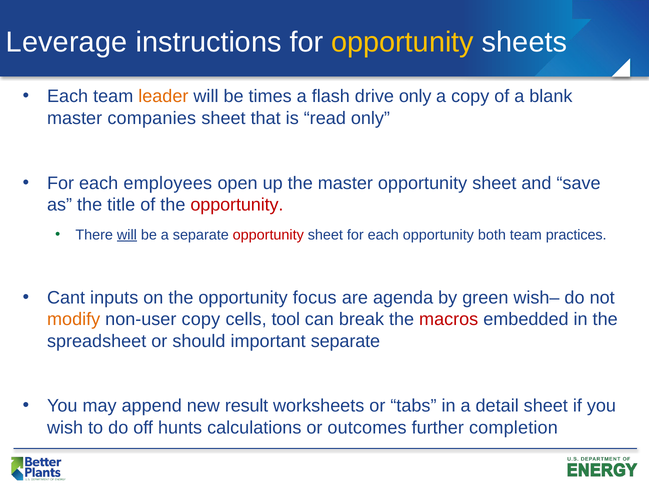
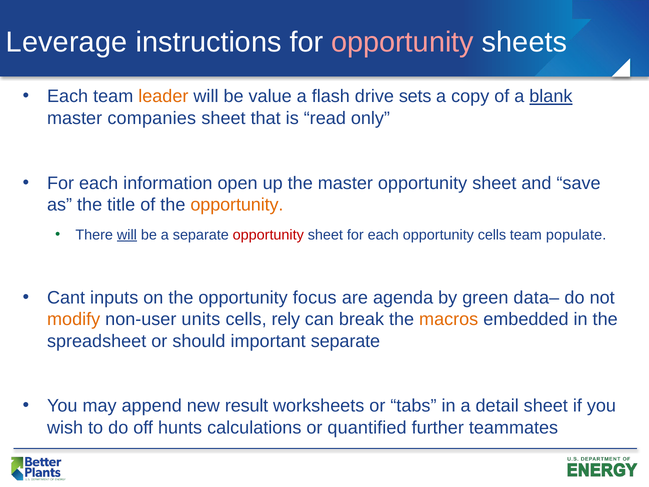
opportunity at (403, 42) colour: yellow -> pink
times: times -> value
drive only: only -> sets
blank underline: none -> present
employees: employees -> information
opportunity at (237, 205) colour: red -> orange
opportunity both: both -> cells
practices: practices -> populate
wish–: wish– -> data–
non-user copy: copy -> units
tool: tool -> rely
macros colour: red -> orange
outcomes: outcomes -> quantified
completion: completion -> teammates
